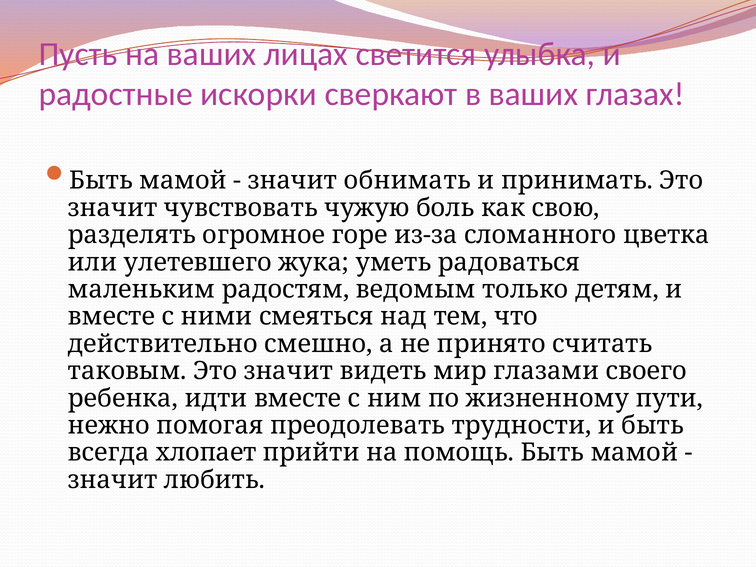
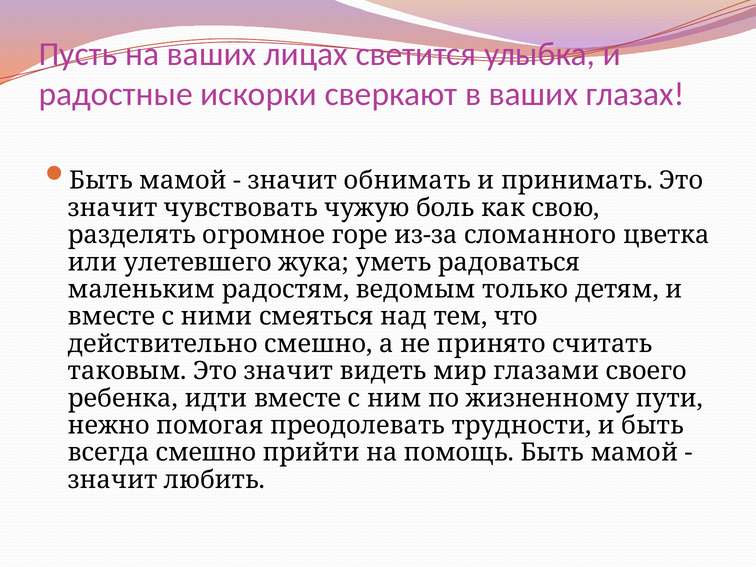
всегда хлопает: хлопает -> смешно
